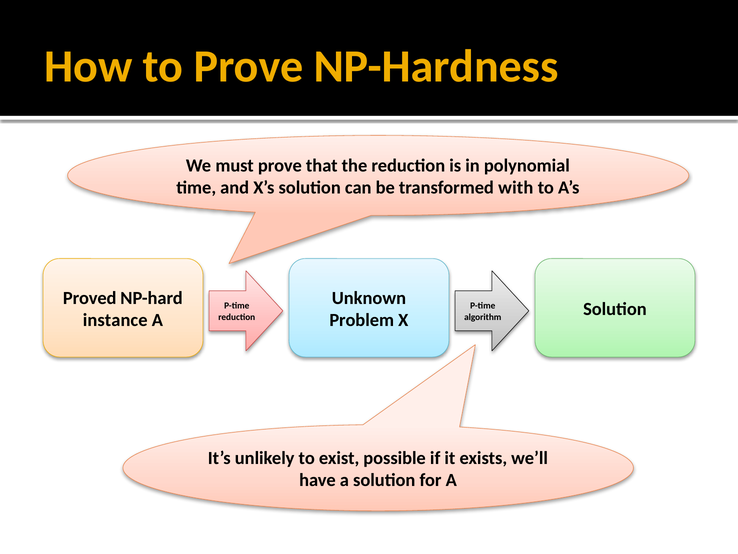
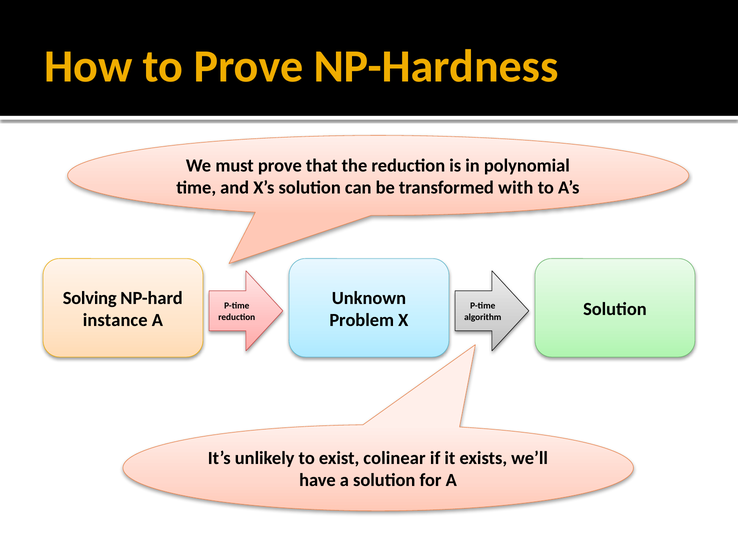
Proved: Proved -> Solving
possible: possible -> colinear
